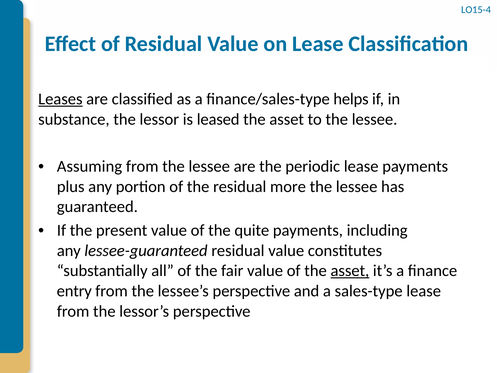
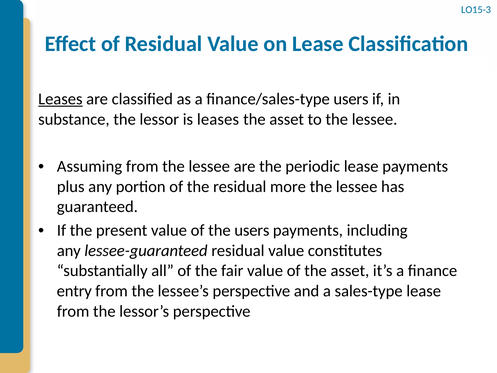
LO15-4: LO15-4 -> LO15-3
finance/sales-type helps: helps -> users
is leased: leased -> leases
the quite: quite -> users
asset at (350, 271) underline: present -> none
